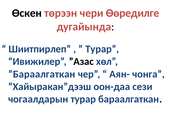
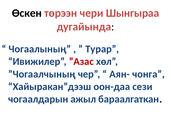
Өөредилге: Өөредилге -> Шынгыраа
Шиитпирлеп: Шиитпирлеп -> Чогаалының
”Азас colour: black -> red
”Бараалгаткан: ”Бараалгаткан -> ”Чогаалчының
чогаалдарын турар: турар -> ажыл
